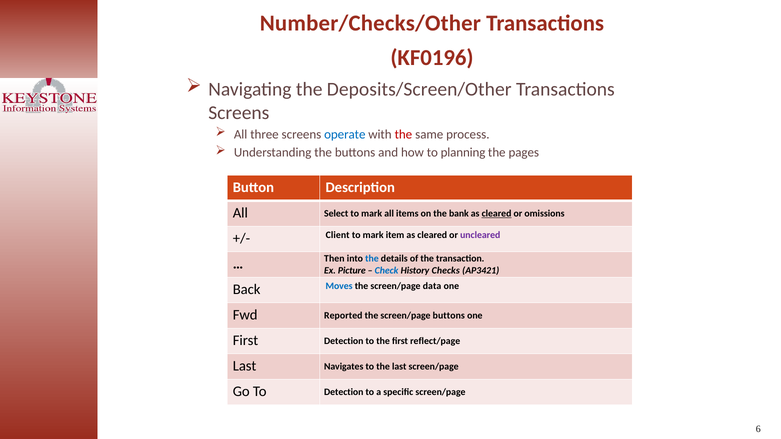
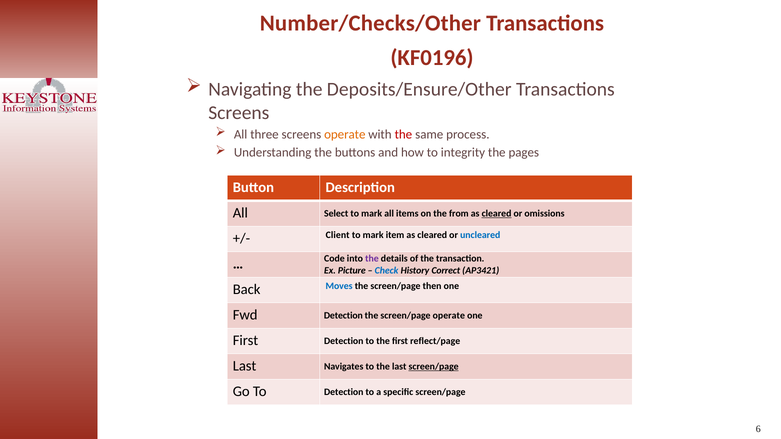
Deposits/Screen/Other: Deposits/Screen/Other -> Deposits/Ensure/Other
operate at (345, 134) colour: blue -> orange
planning: planning -> integrity
bank: bank -> from
uncleared colour: purple -> blue
Then: Then -> Code
the at (372, 259) colour: blue -> purple
Checks: Checks -> Correct
data: data -> then
Fwd Reported: Reported -> Detection
screen/page buttons: buttons -> operate
screen/page at (434, 367) underline: none -> present
